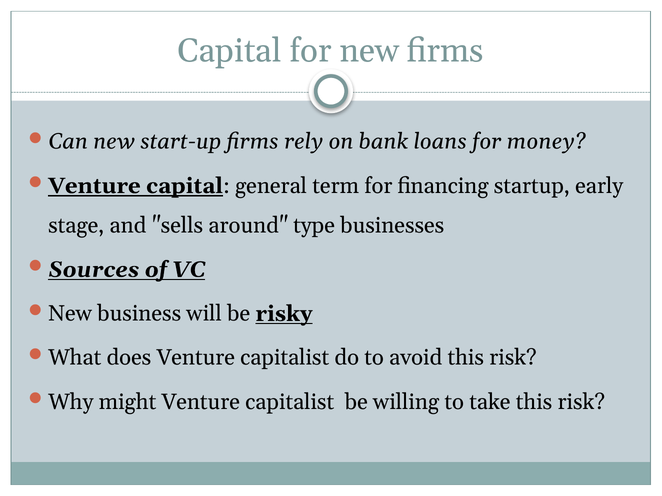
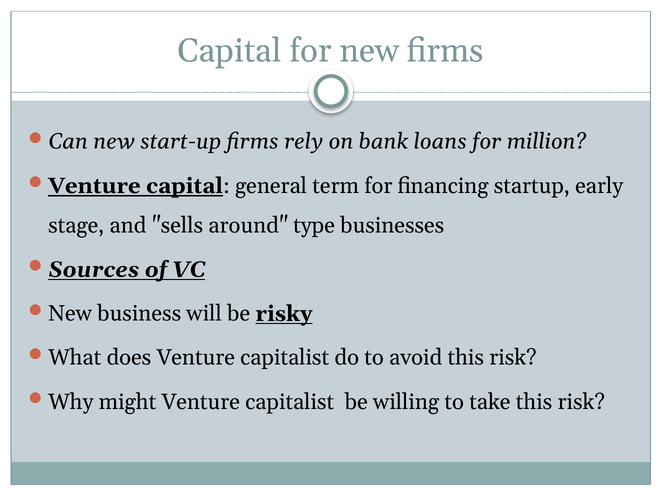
money: money -> million
